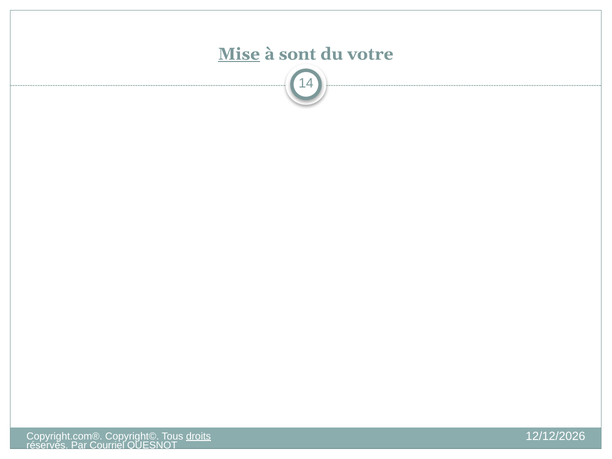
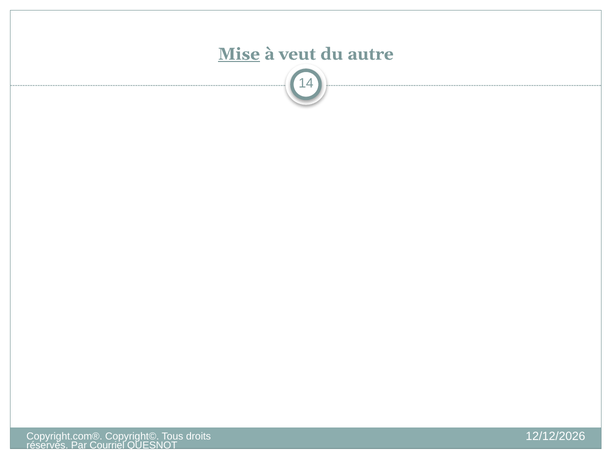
sont: sont -> veut
votre: votre -> autre
droits underline: present -> none
